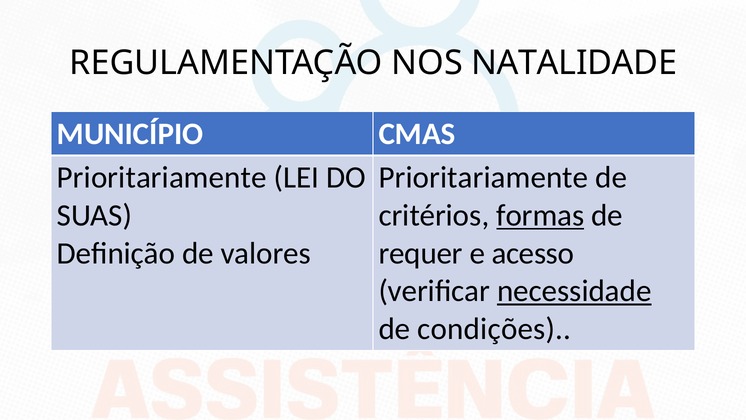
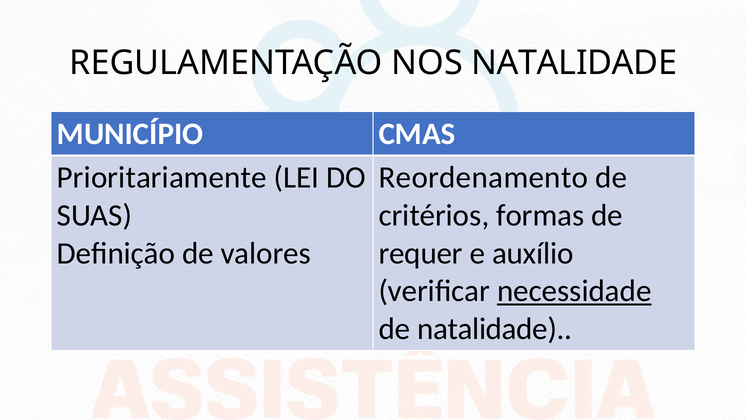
Prioritariamente at (483, 177): Prioritariamente -> Reordenamento
formas underline: present -> none
acesso: acesso -> auxílio
de condições: condições -> natalidade
